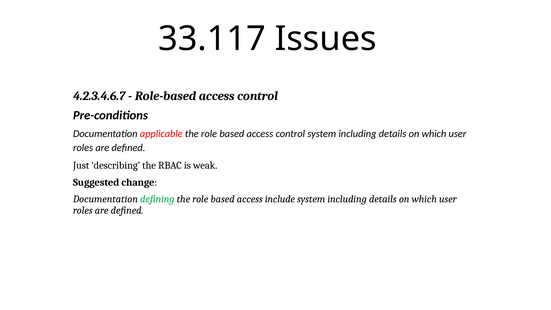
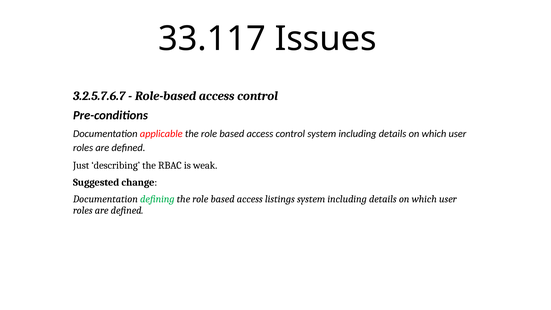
4.2.3.4.6.7: 4.2.3.4.6.7 -> 3.2.5.7.6.7
include: include -> listings
